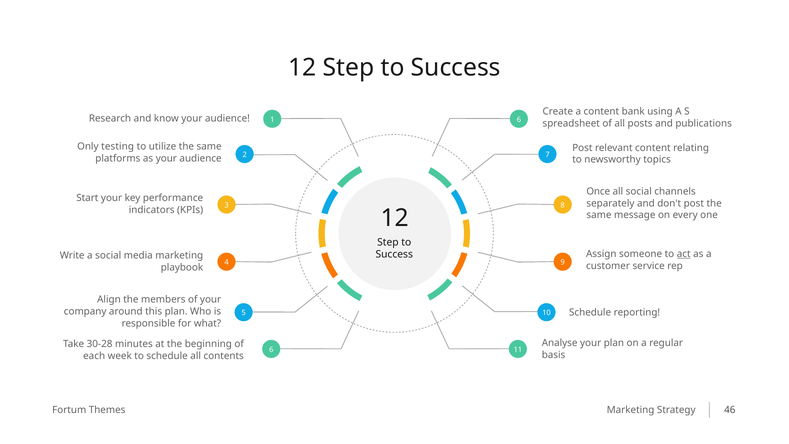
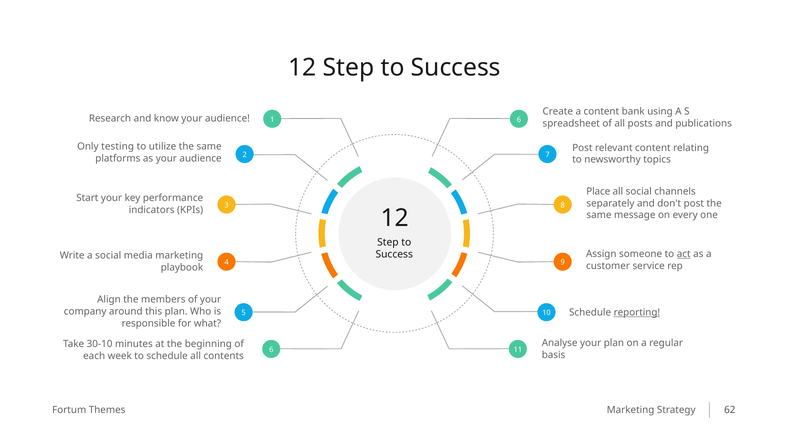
Once: Once -> Place
reporting underline: none -> present
30-28: 30-28 -> 30-10
46: 46 -> 62
